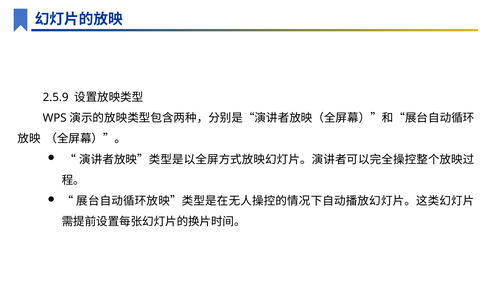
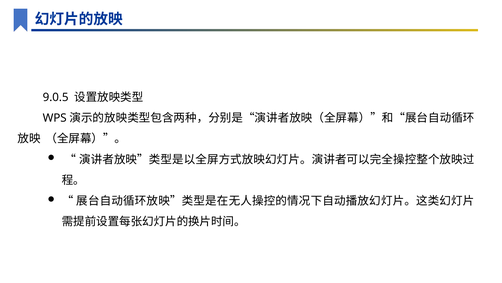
2.5.9: 2.5.9 -> 9.0.5
